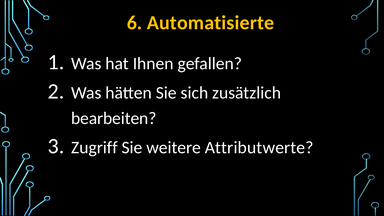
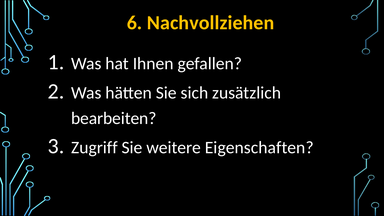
Automatisierte: Automatisierte -> Nachvollziehen
Attributwerte: Attributwerte -> Eigenschaften
